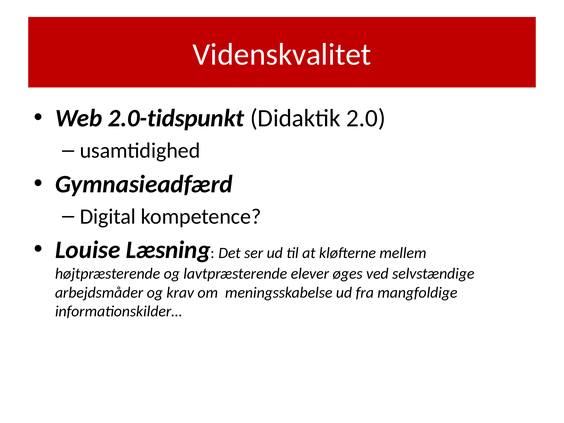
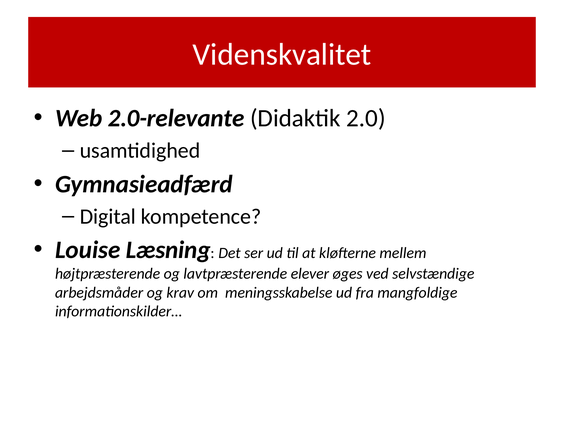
2.0-tidspunkt: 2.0-tidspunkt -> 2.0-relevante
